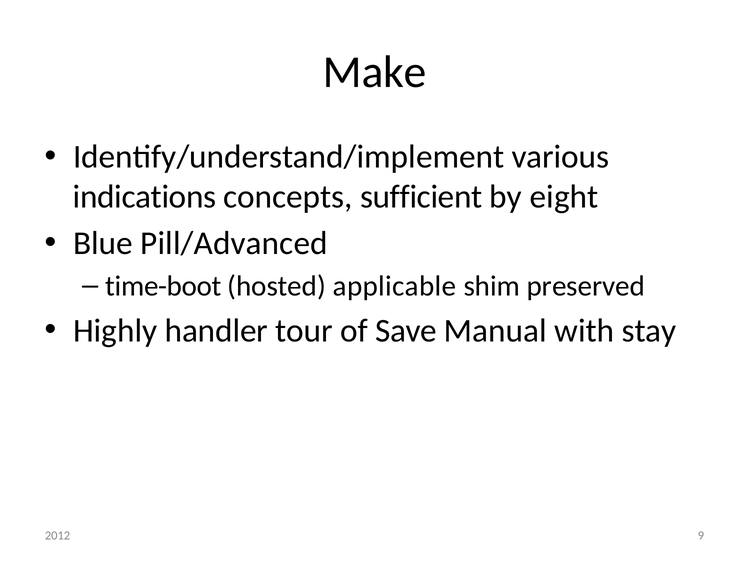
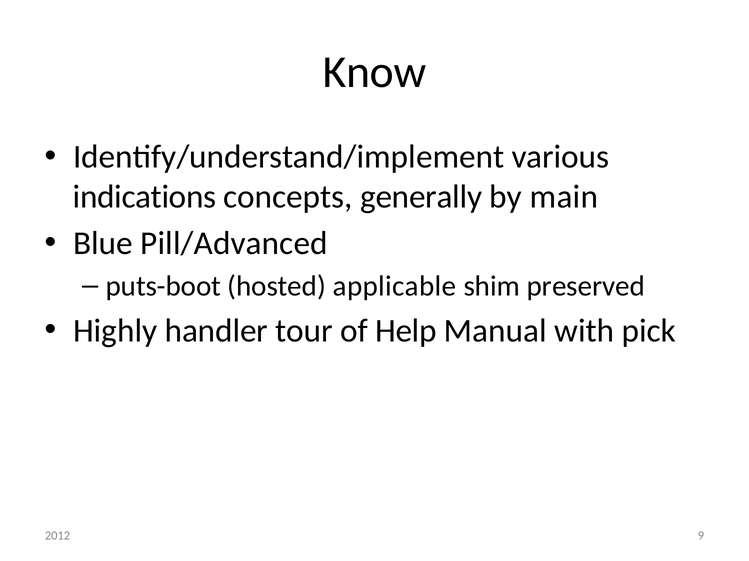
Make: Make -> Know
sufficient: sufficient -> generally
eight: eight -> main
time-boot: time-boot -> puts-boot
Save: Save -> Help
stay: stay -> pick
